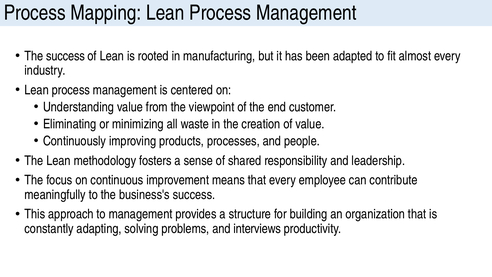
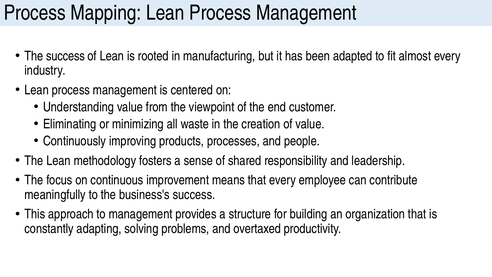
interviews: interviews -> overtaxed
